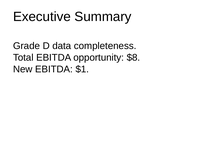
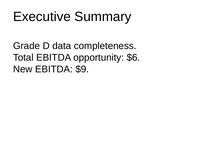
$8: $8 -> $6
$1: $1 -> $9
